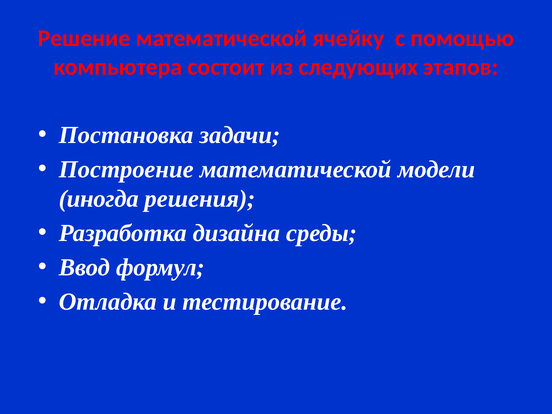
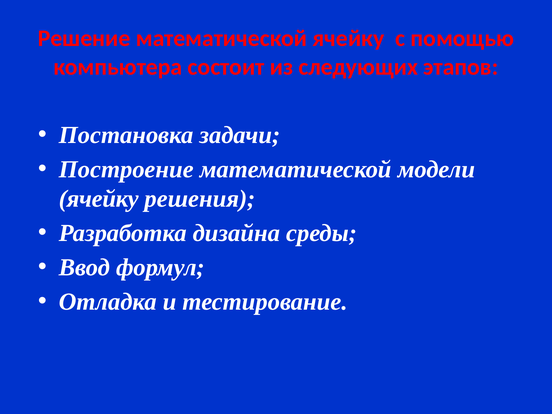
иногда at (99, 199): иногда -> ячейку
